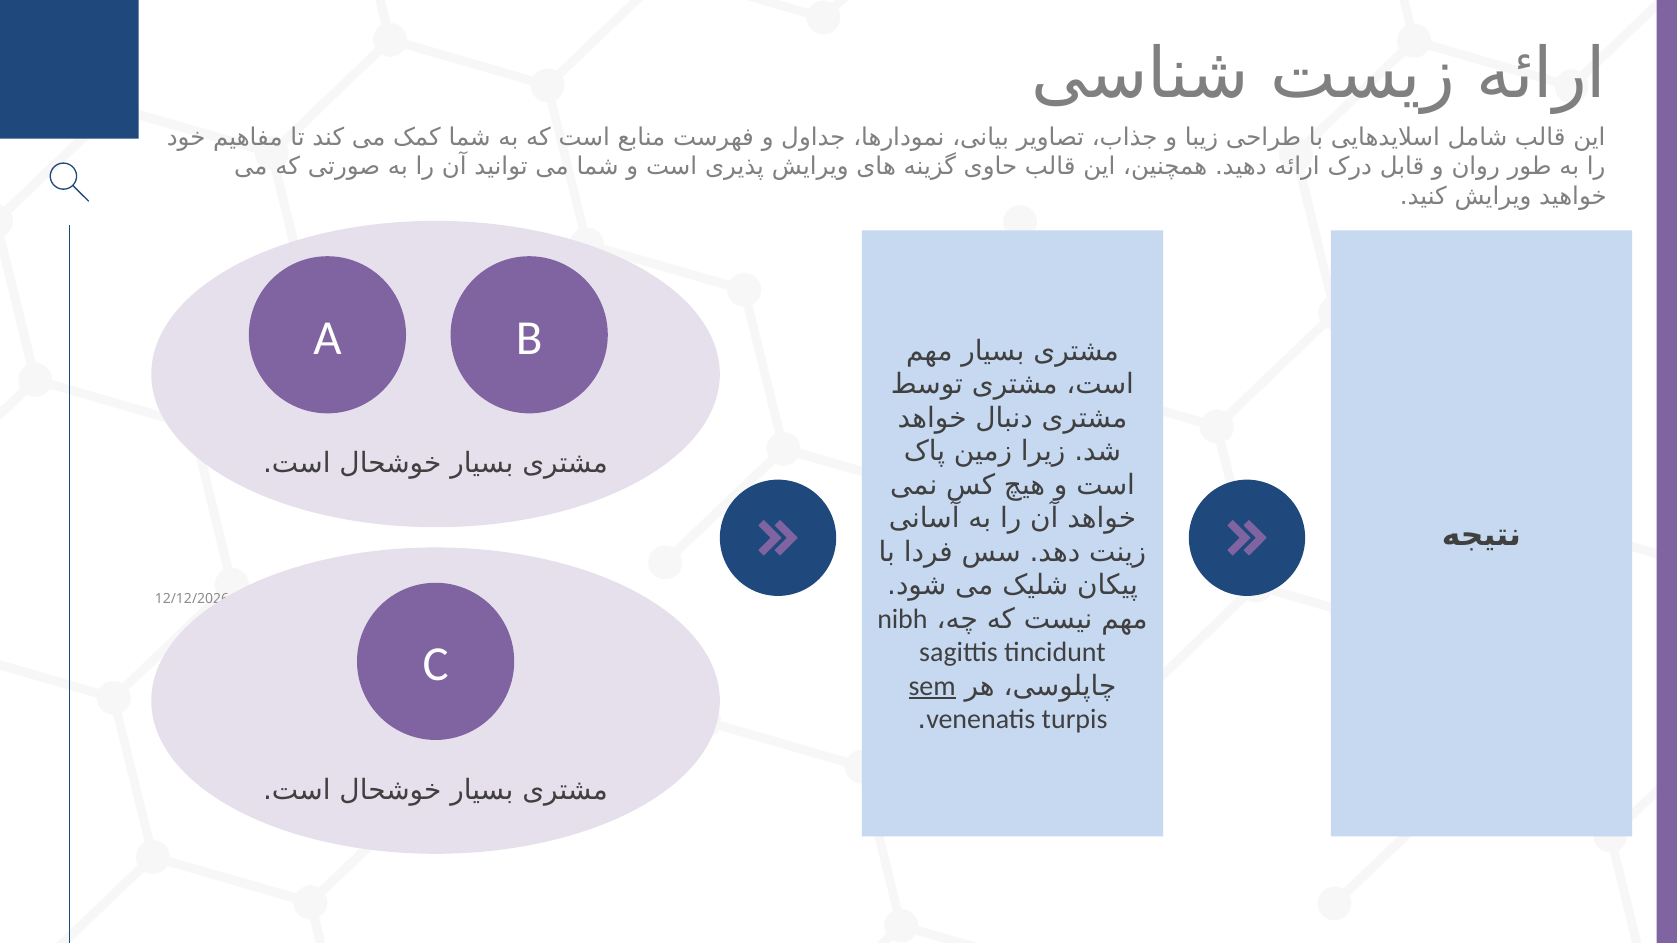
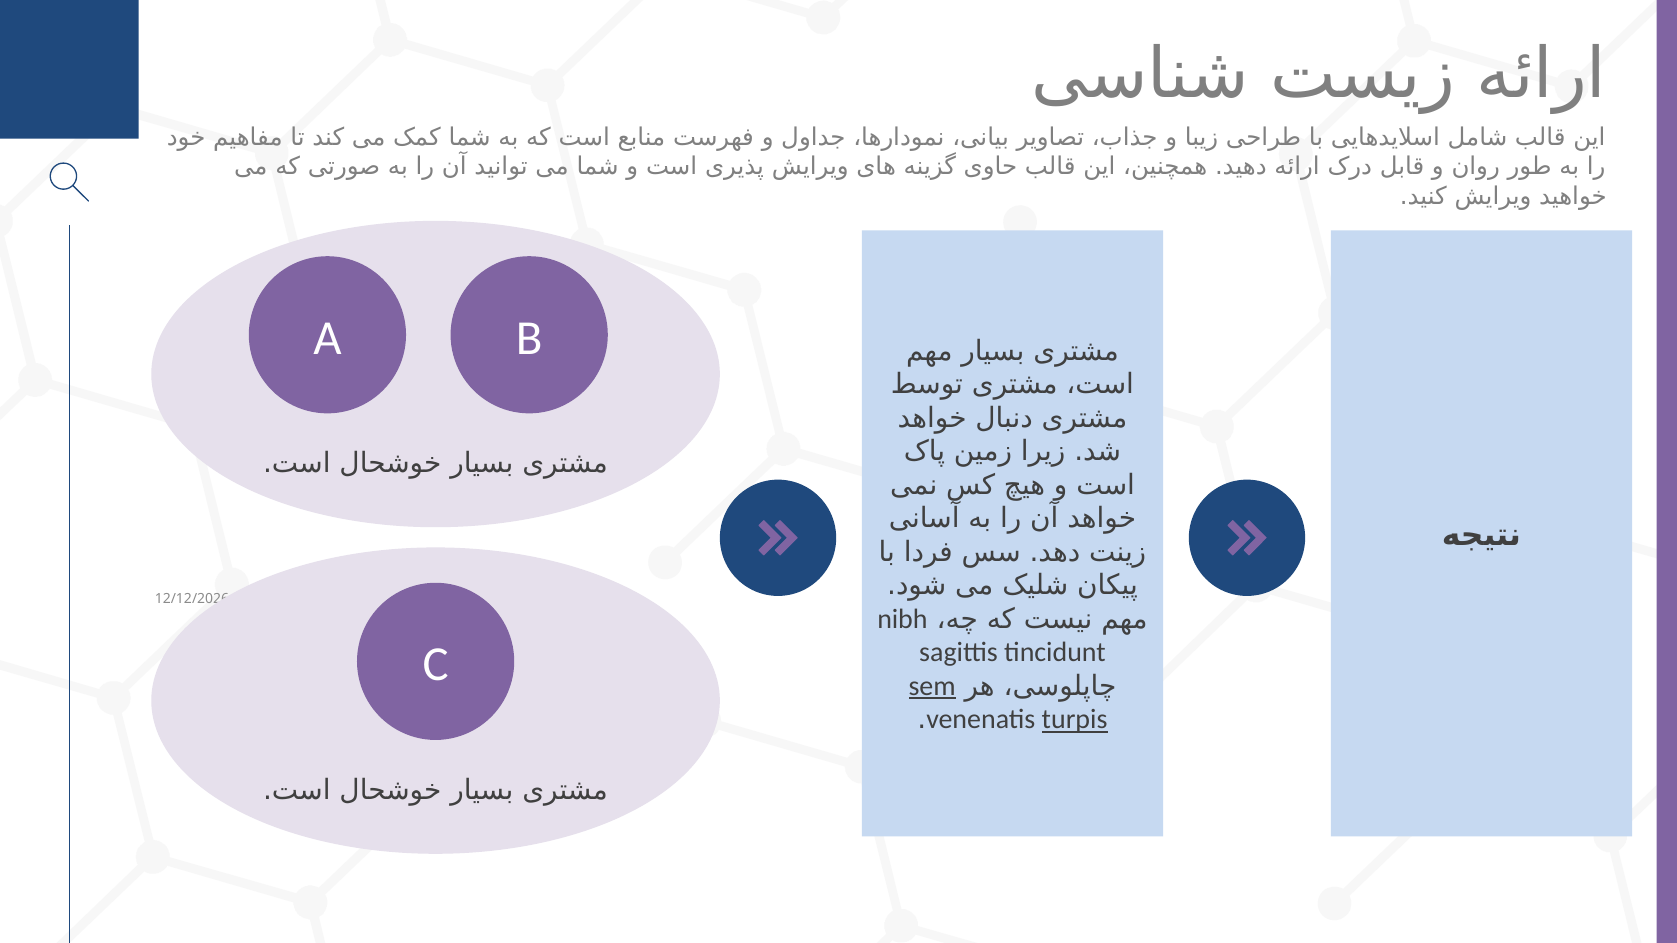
turpis underline: none -> present
